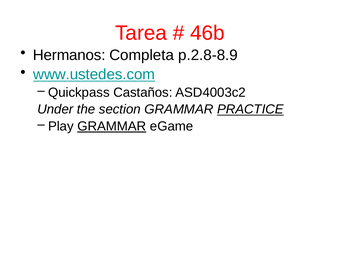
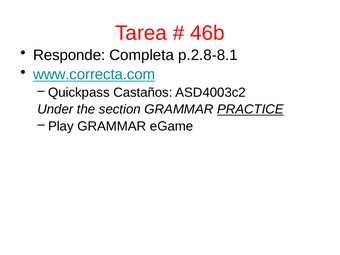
Hermanos: Hermanos -> Responde
p.2.8-8.9: p.2.8-8.9 -> p.2.8-8.1
www.ustedes.com: www.ustedes.com -> www.correcta.com
GRAMMAR at (112, 126) underline: present -> none
